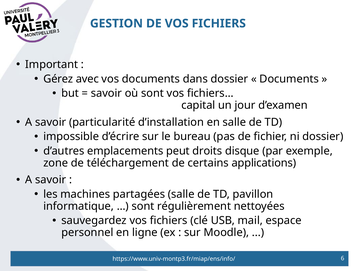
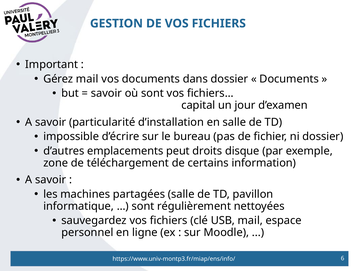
Gérez avec: avec -> mail
applications: applications -> information
